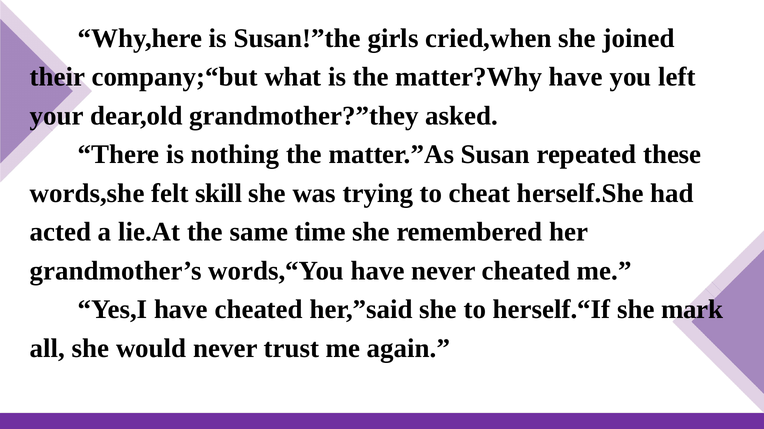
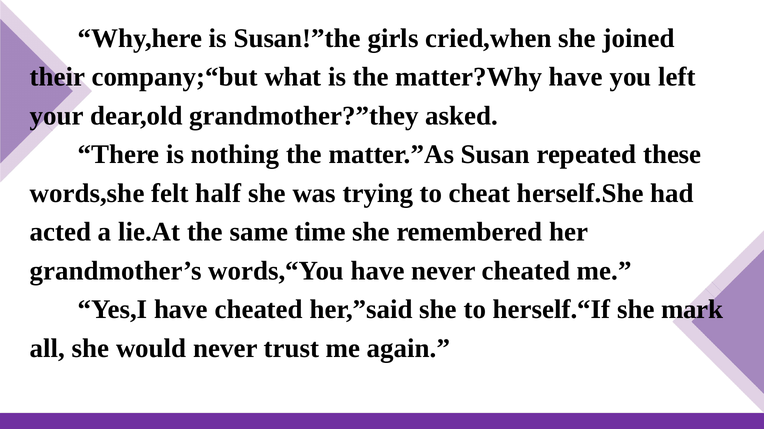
skill: skill -> half
